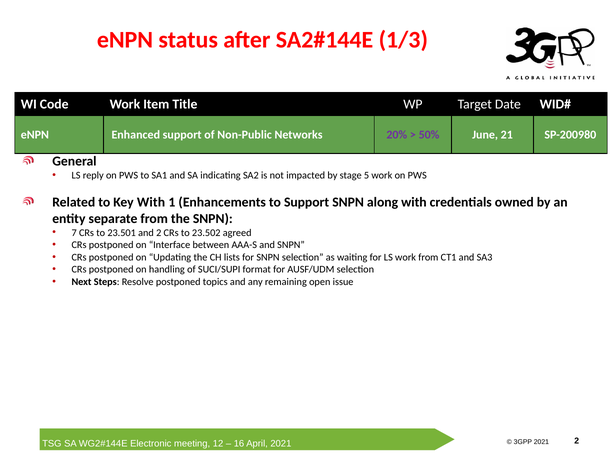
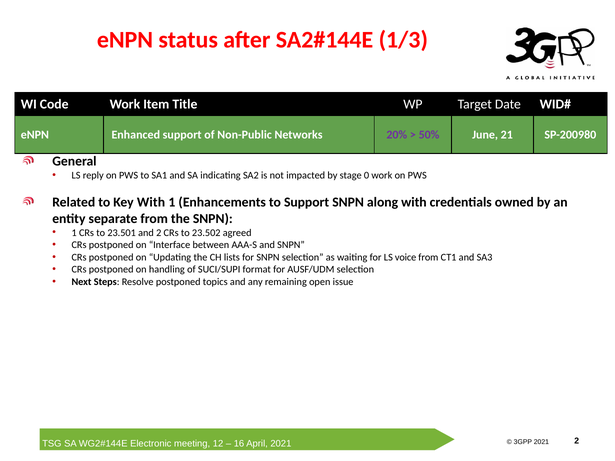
5: 5 -> 0
7 at (74, 233): 7 -> 1
LS work: work -> voice
